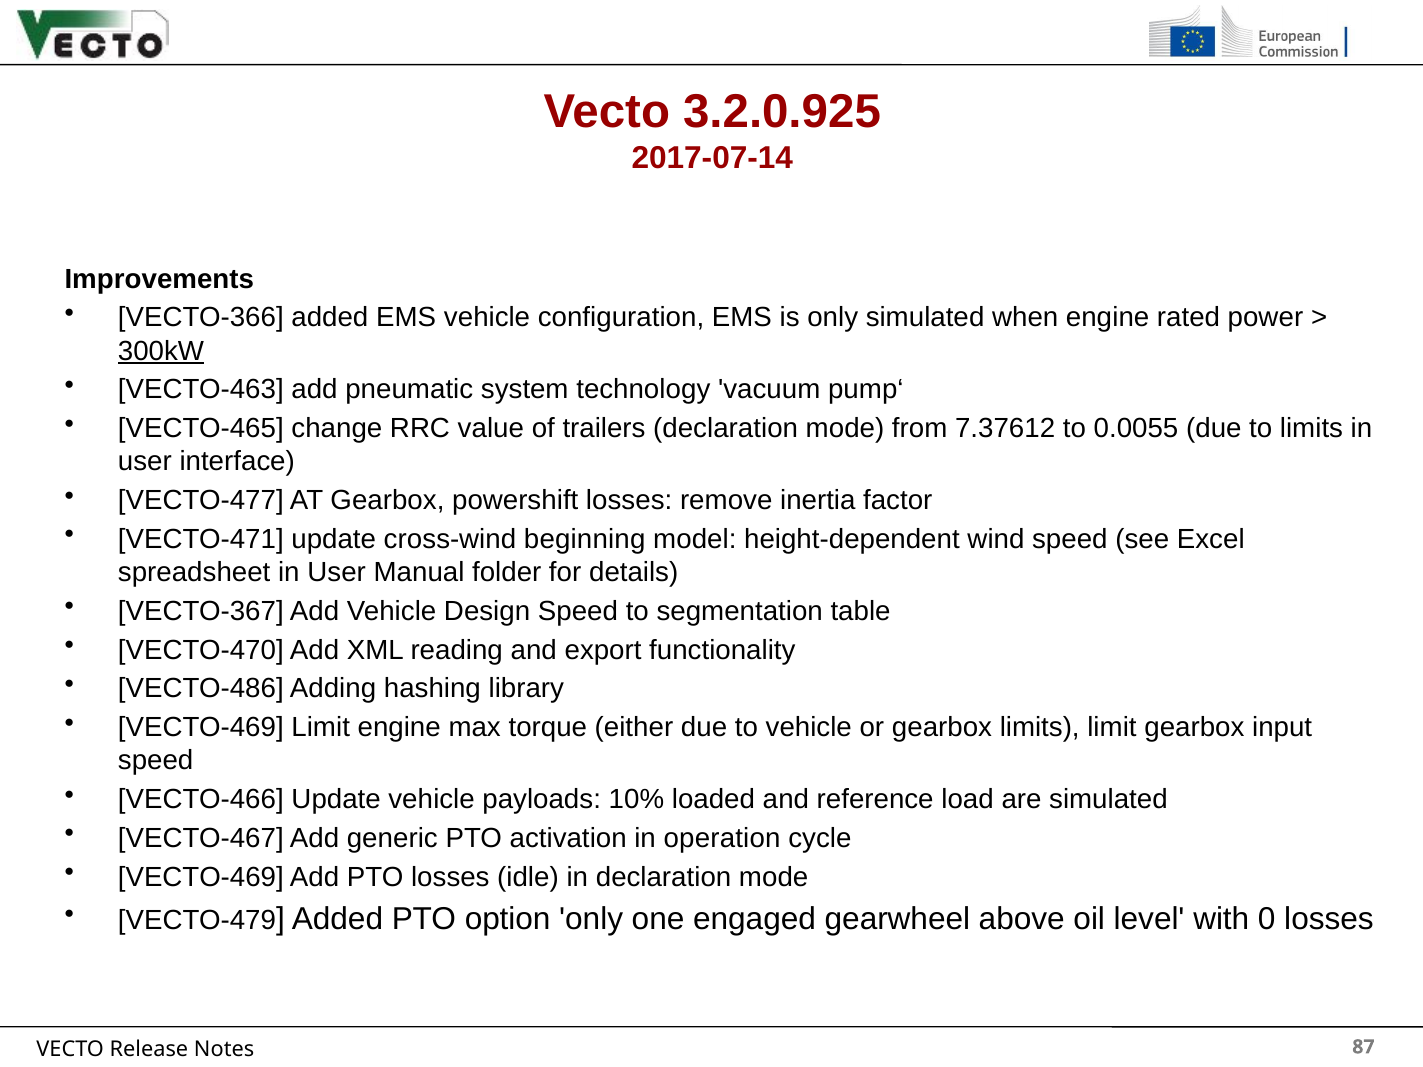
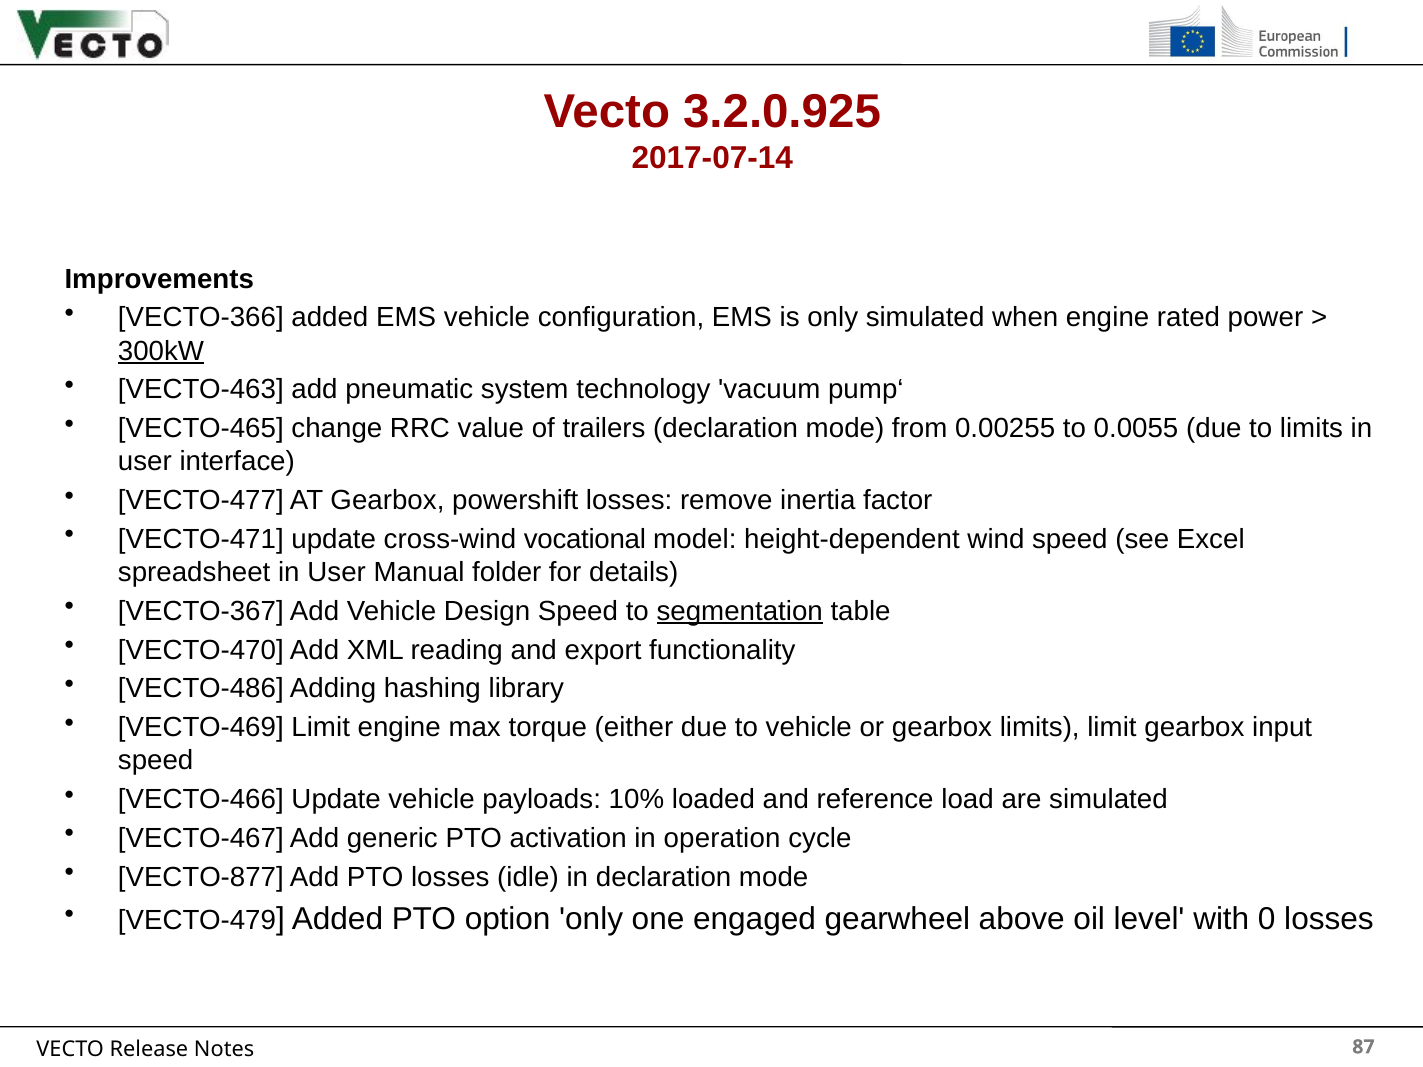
7.37612: 7.37612 -> 0.00255
beginning: beginning -> vocational
segmentation underline: none -> present
VECTO-469 at (201, 877): VECTO-469 -> VECTO-877
